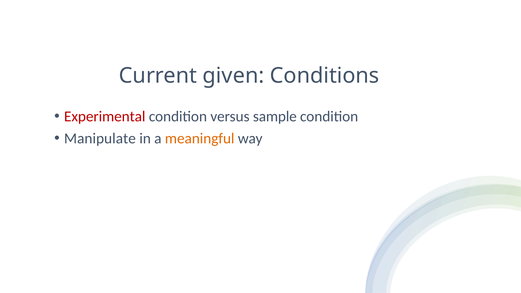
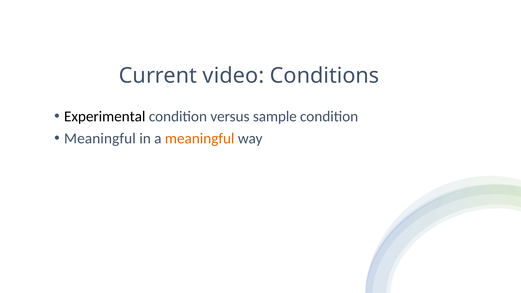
given: given -> video
Experimental colour: red -> black
Manipulate at (100, 138): Manipulate -> Meaningful
